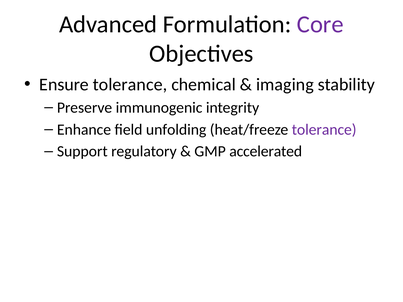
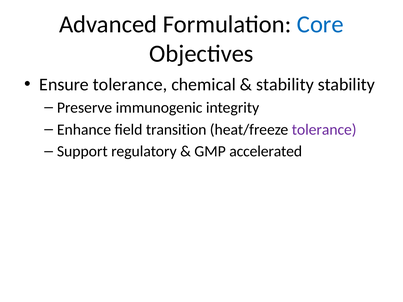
Core colour: purple -> blue
imaging at (285, 85): imaging -> stability
unfolding: unfolding -> transition
